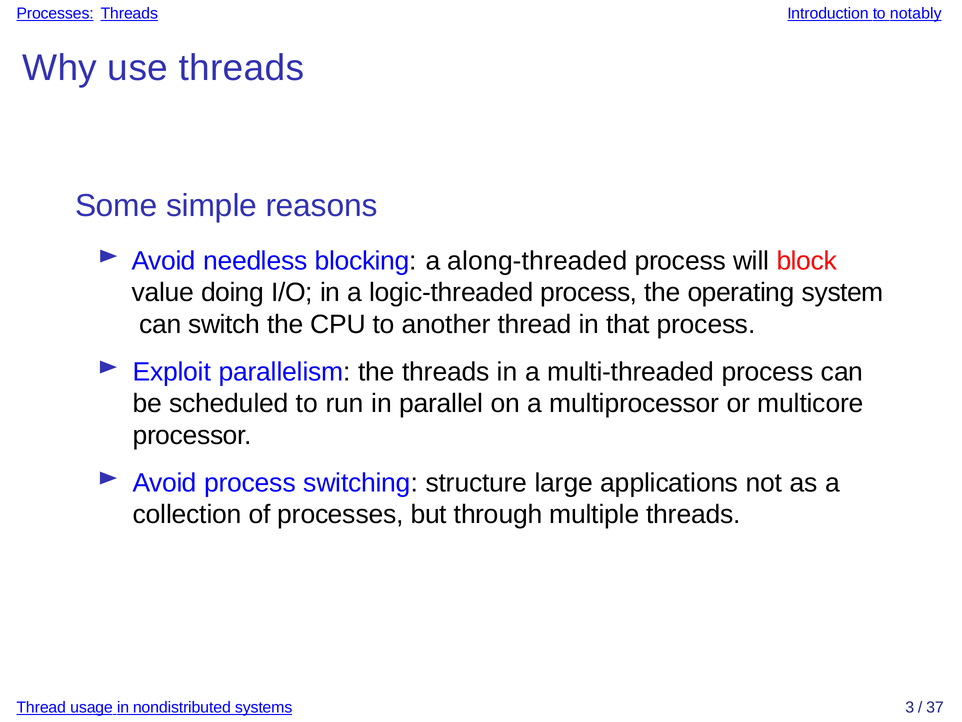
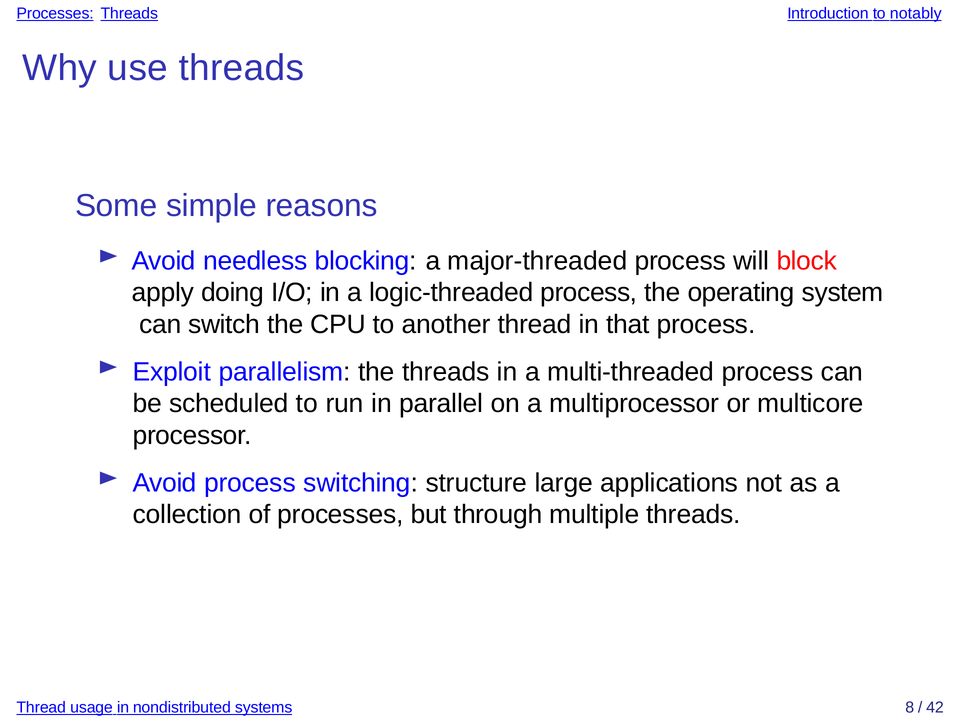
along-threaded: along-threaded -> major-threaded
value: value -> apply
3: 3 -> 8
37: 37 -> 42
